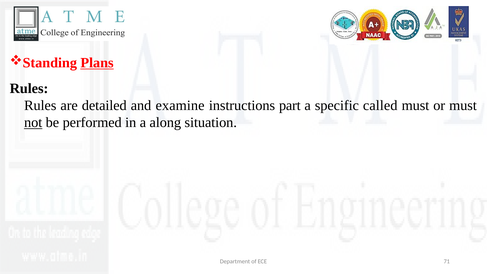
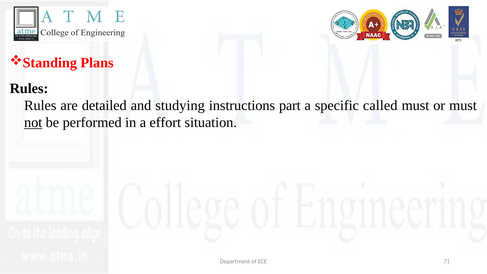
Plans underline: present -> none
examine: examine -> studying
along: along -> effort
